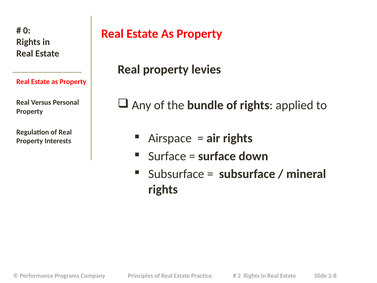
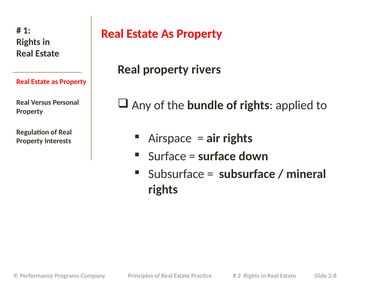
0: 0 -> 1
levies: levies -> rivers
